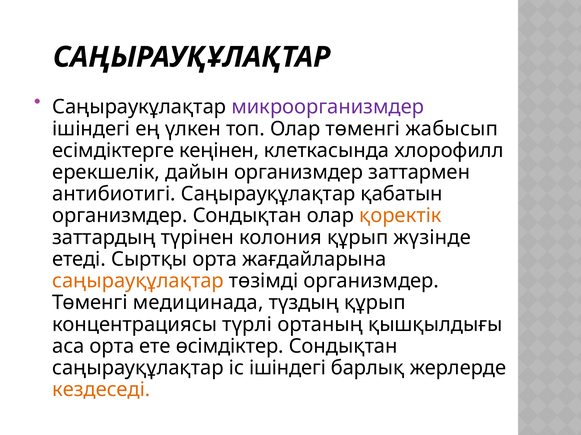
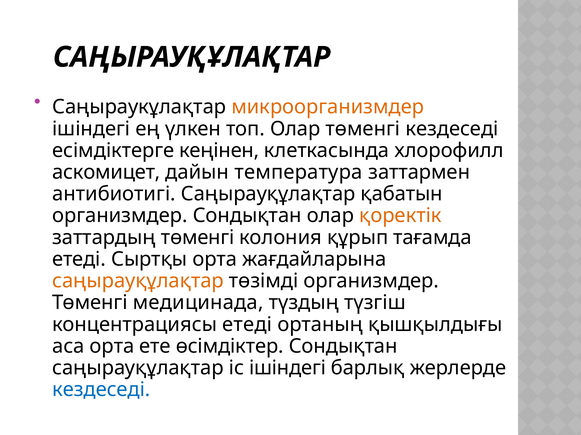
микроорганизмдер colour: purple -> orange
төменгі жабысып: жабысып -> кездеседі
ерекшелік: ерекшелік -> аскомицет
дайын организмдер: организмдер -> температура
заттардың түрінен: түрінен -> төменгі
жүзінде: жүзінде -> тағамда
түздың құрып: құрып -> түзгіш
концентрациясы түрлі: түрлі -> етеді
кездеседі at (101, 390) colour: orange -> blue
